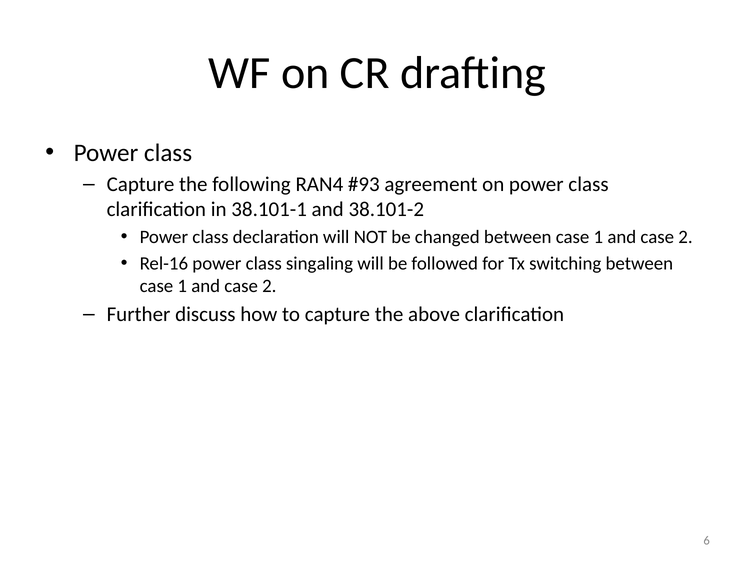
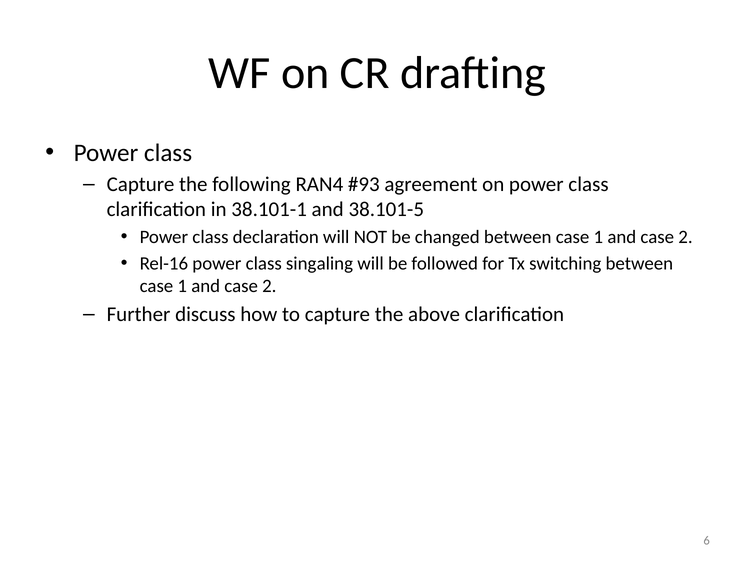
38.101-2: 38.101-2 -> 38.101-5
